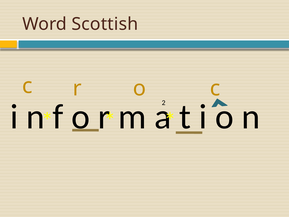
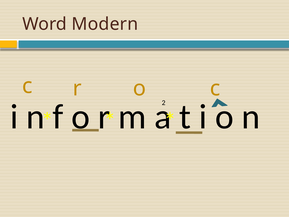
Scottish: Scottish -> Modern
